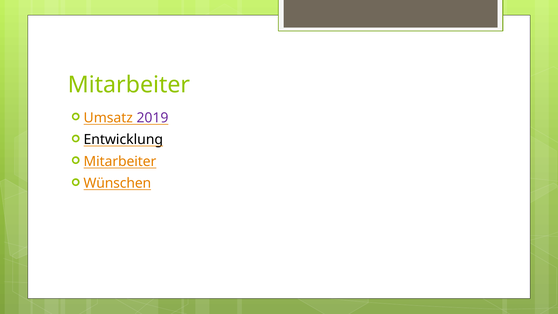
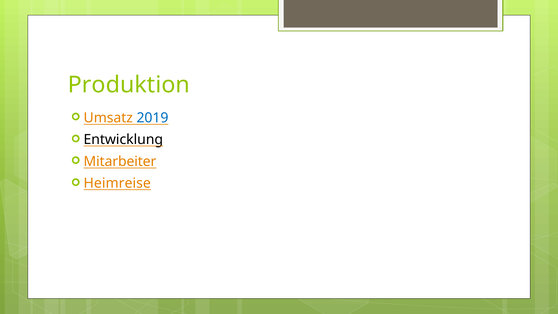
Mitarbeiter at (129, 85): Mitarbeiter -> Produktion
2019 colour: purple -> blue
Wünschen: Wünschen -> Heimreise
